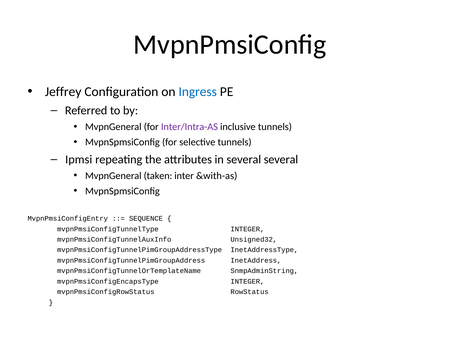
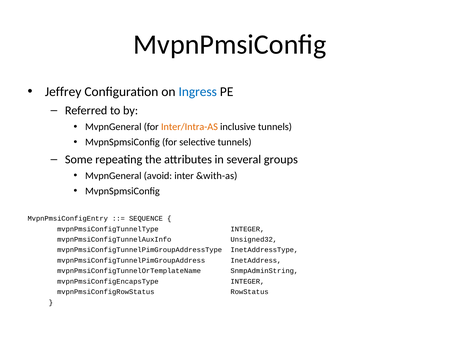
Inter/Intra-AS colour: purple -> orange
Ipmsi: Ipmsi -> Some
several several: several -> groups
taken: taken -> avoid
